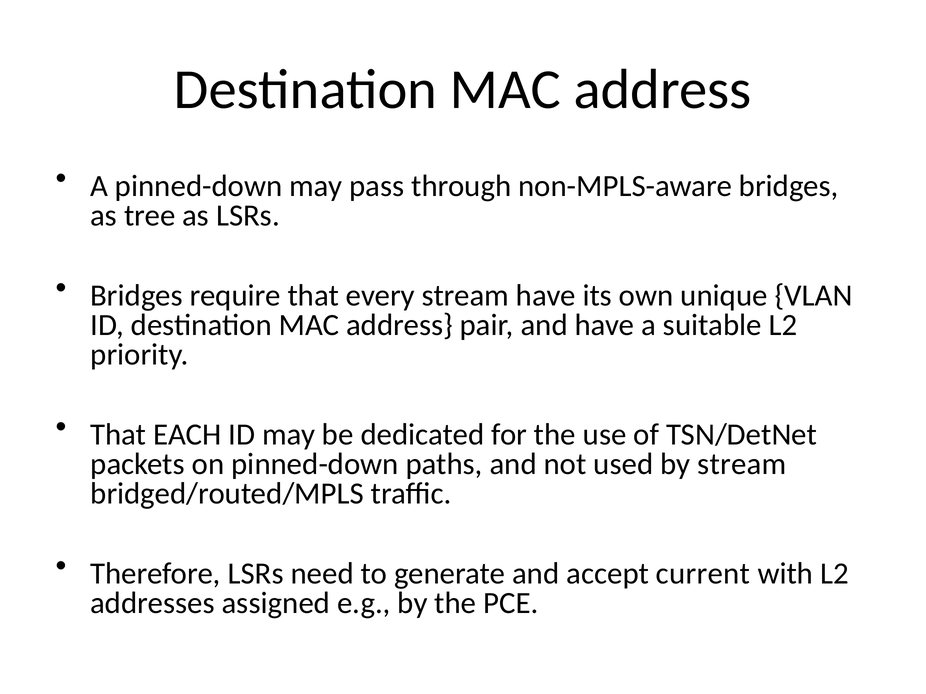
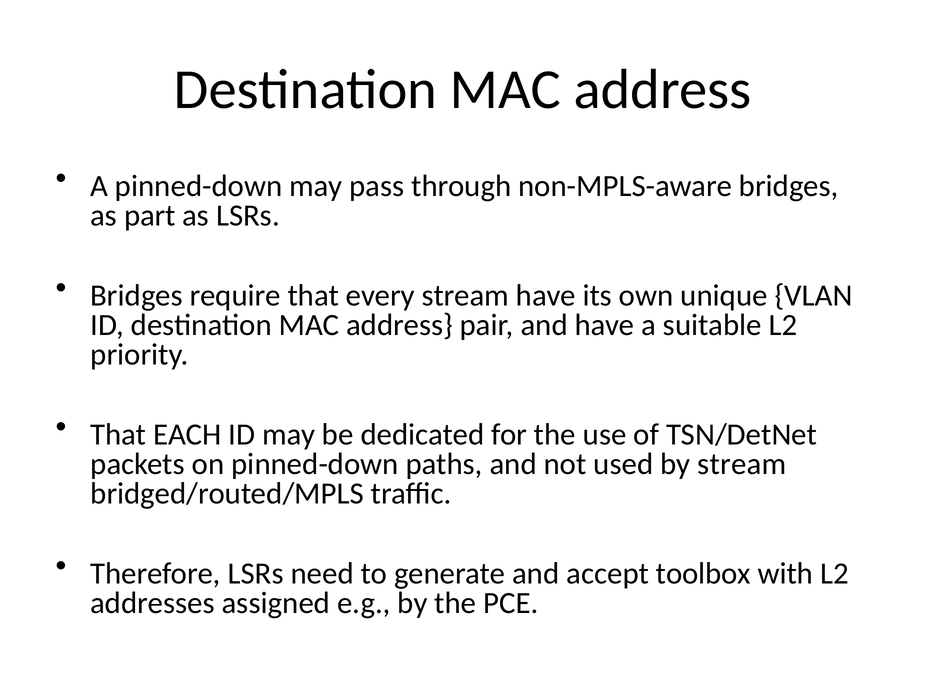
tree: tree -> part
current: current -> toolbox
